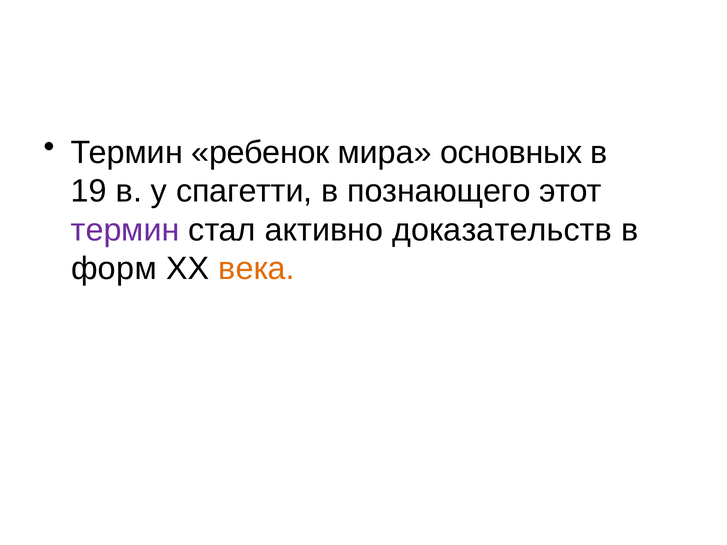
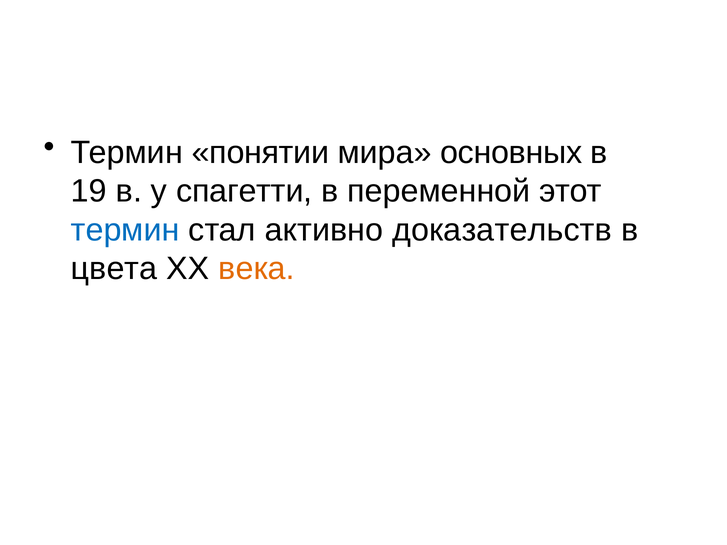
ребенок: ребенок -> понятии
познающего: познающего -> переменной
термин at (125, 230) colour: purple -> blue
форм: форм -> цвета
